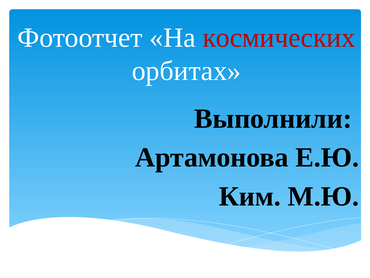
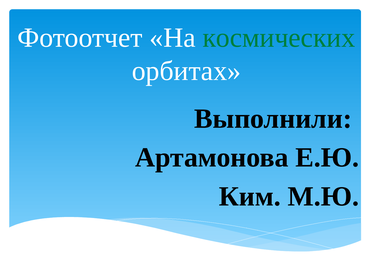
космических colour: red -> green
